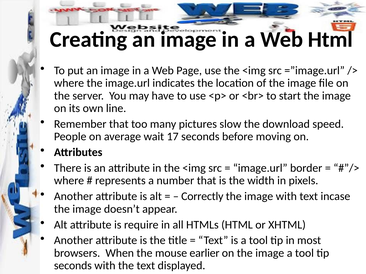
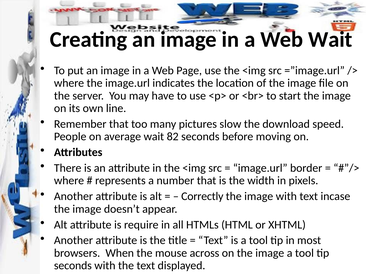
Web Html: Html -> Wait
17: 17 -> 82
earlier: earlier -> across
